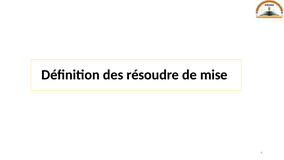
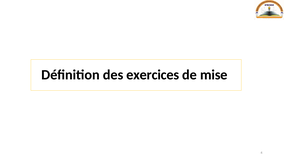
résoudre: résoudre -> exercices
